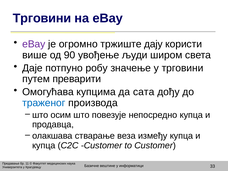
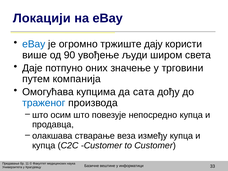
Трговини at (42, 18): Трговини -> Локацији
eBay at (34, 44) colour: purple -> blue
робу: робу -> оних
преварити: преварити -> компанија
